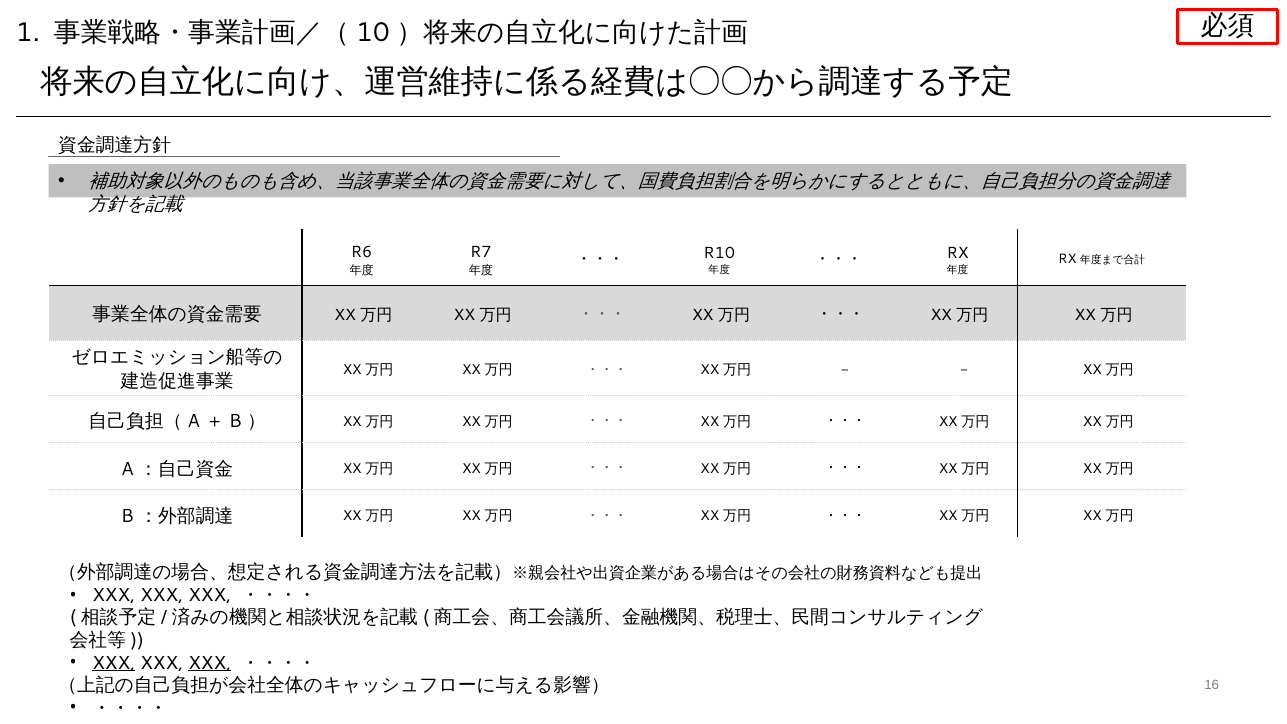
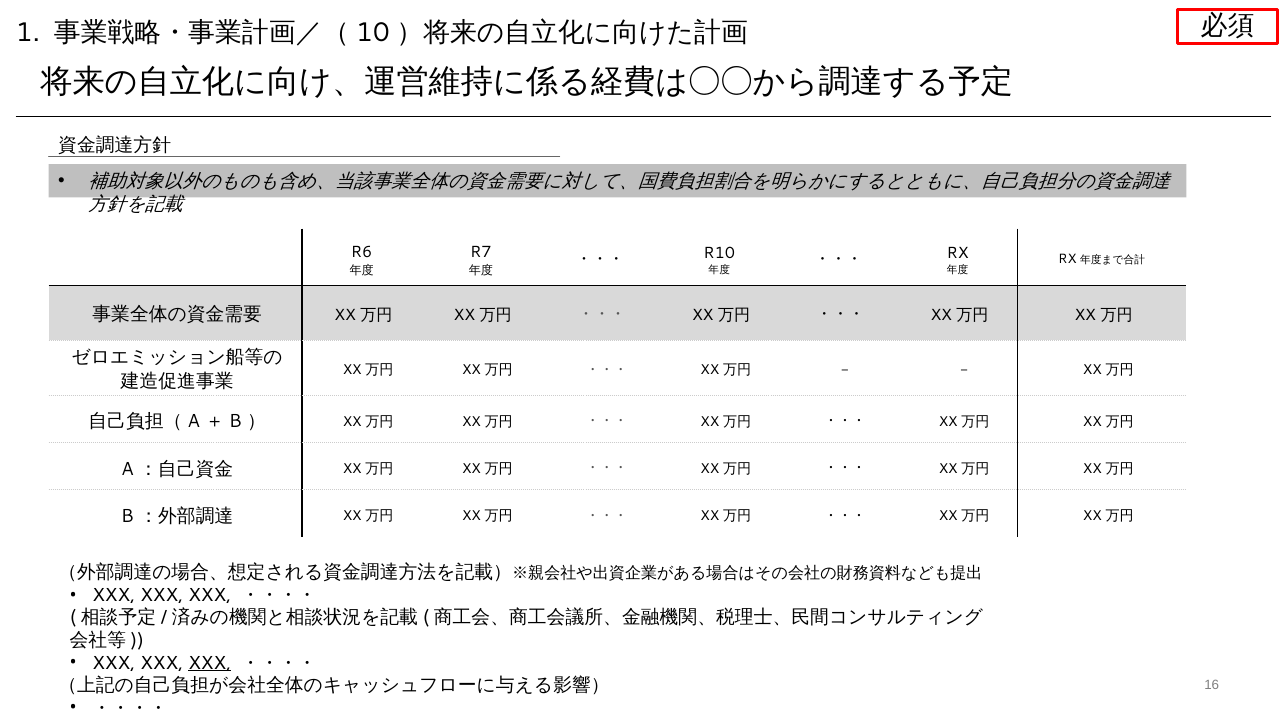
XXX at (114, 663) underline: present -> none
